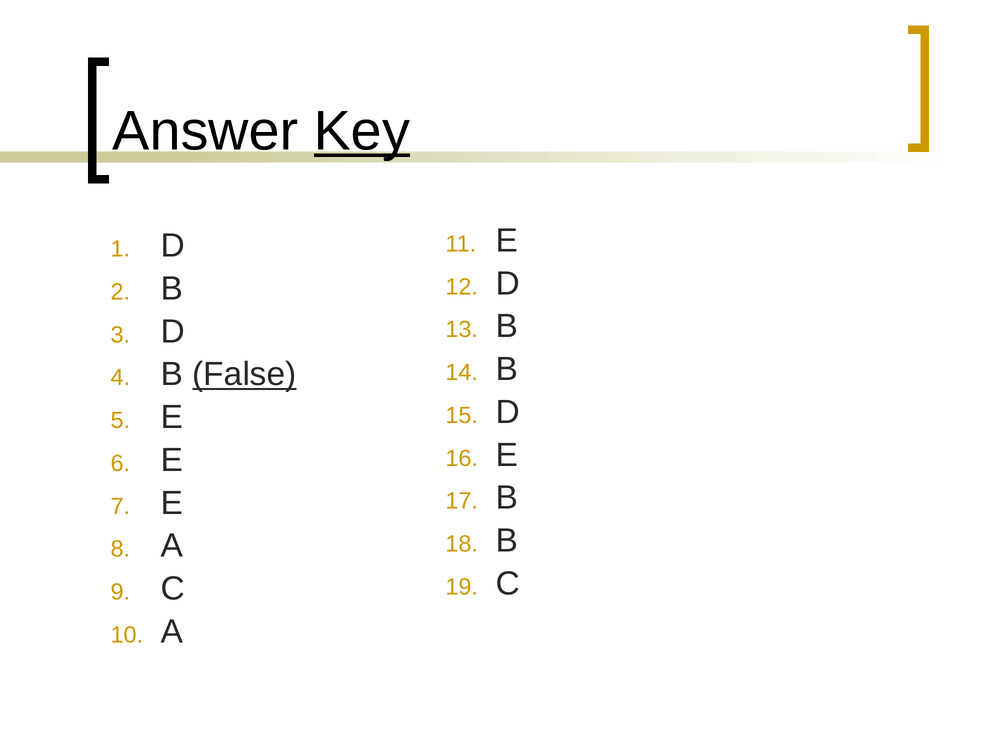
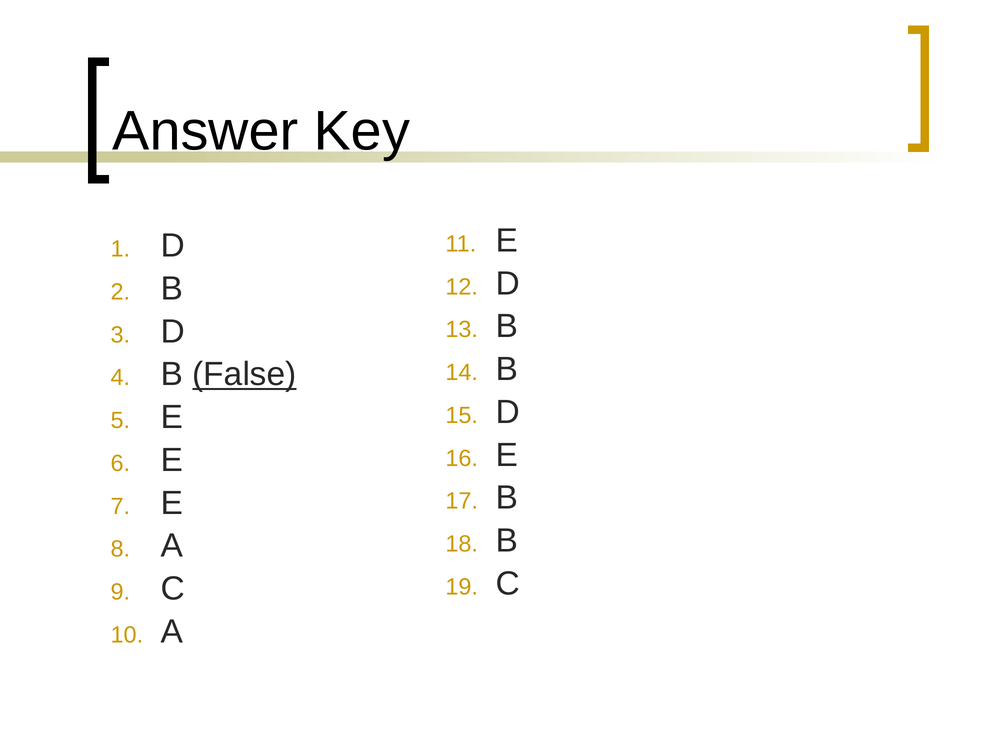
Key underline: present -> none
